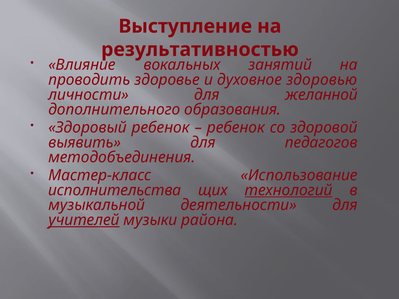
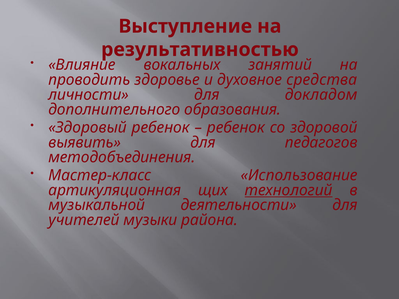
здоровью: здоровью -> средства
желанной: желанной -> докладом
исполнительства: исполнительства -> артикуляционная
учителей underline: present -> none
